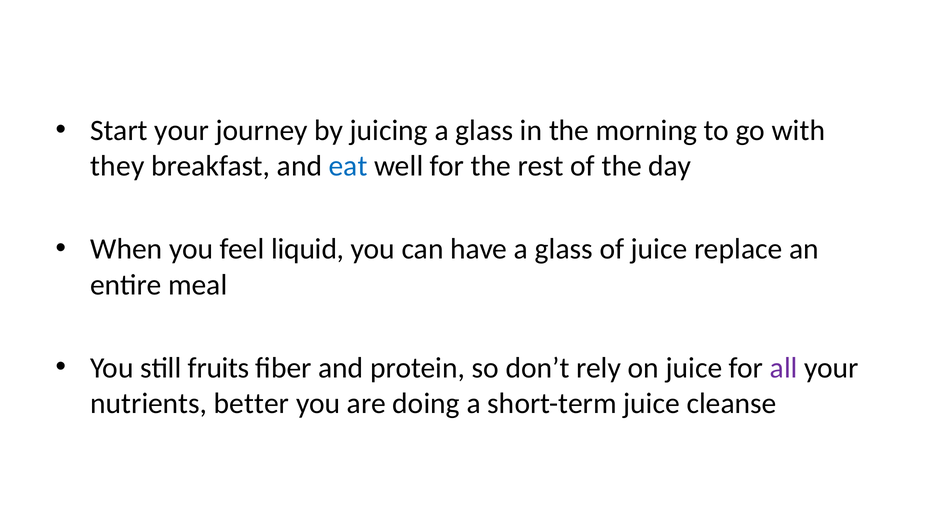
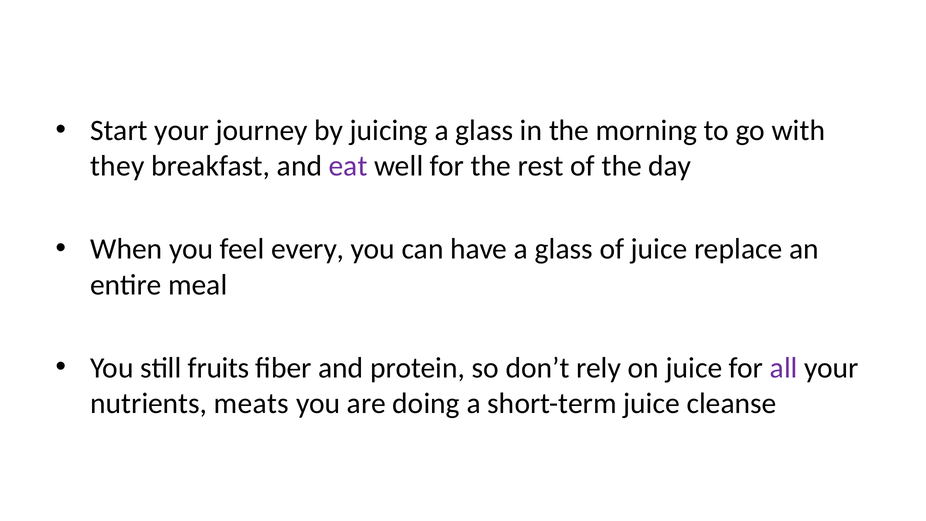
eat colour: blue -> purple
liquid: liquid -> every
better: better -> meats
